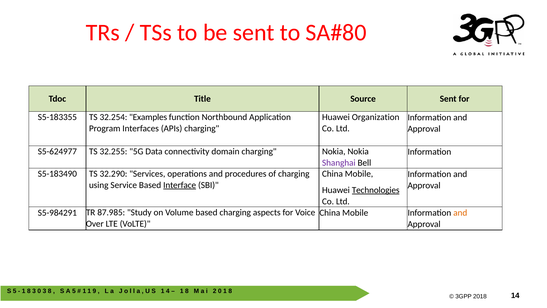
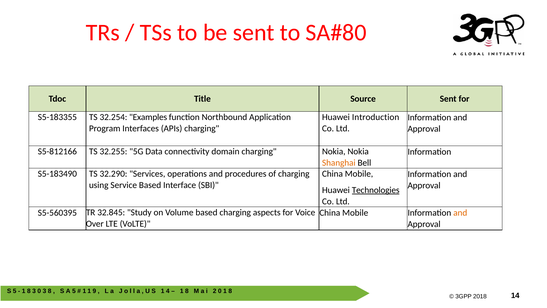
Organization: Organization -> Introduction
S5-624977: S5-624977 -> S5-812166
Shanghai colour: purple -> orange
Interface underline: present -> none
S5-984291: S5-984291 -> S5-560395
87.985: 87.985 -> 32.845
